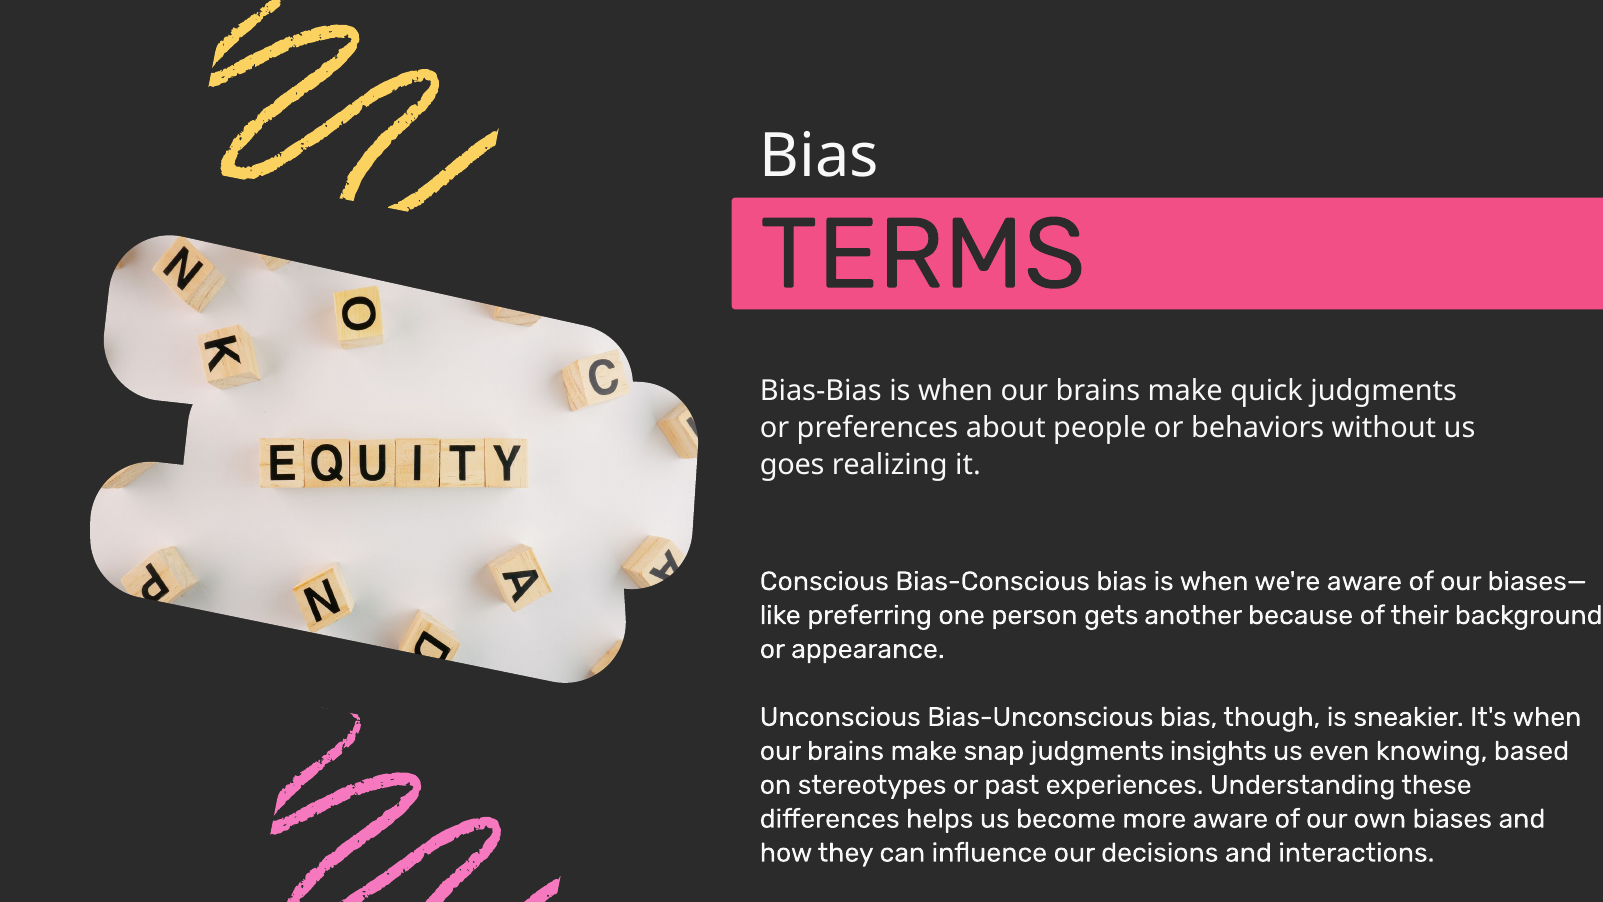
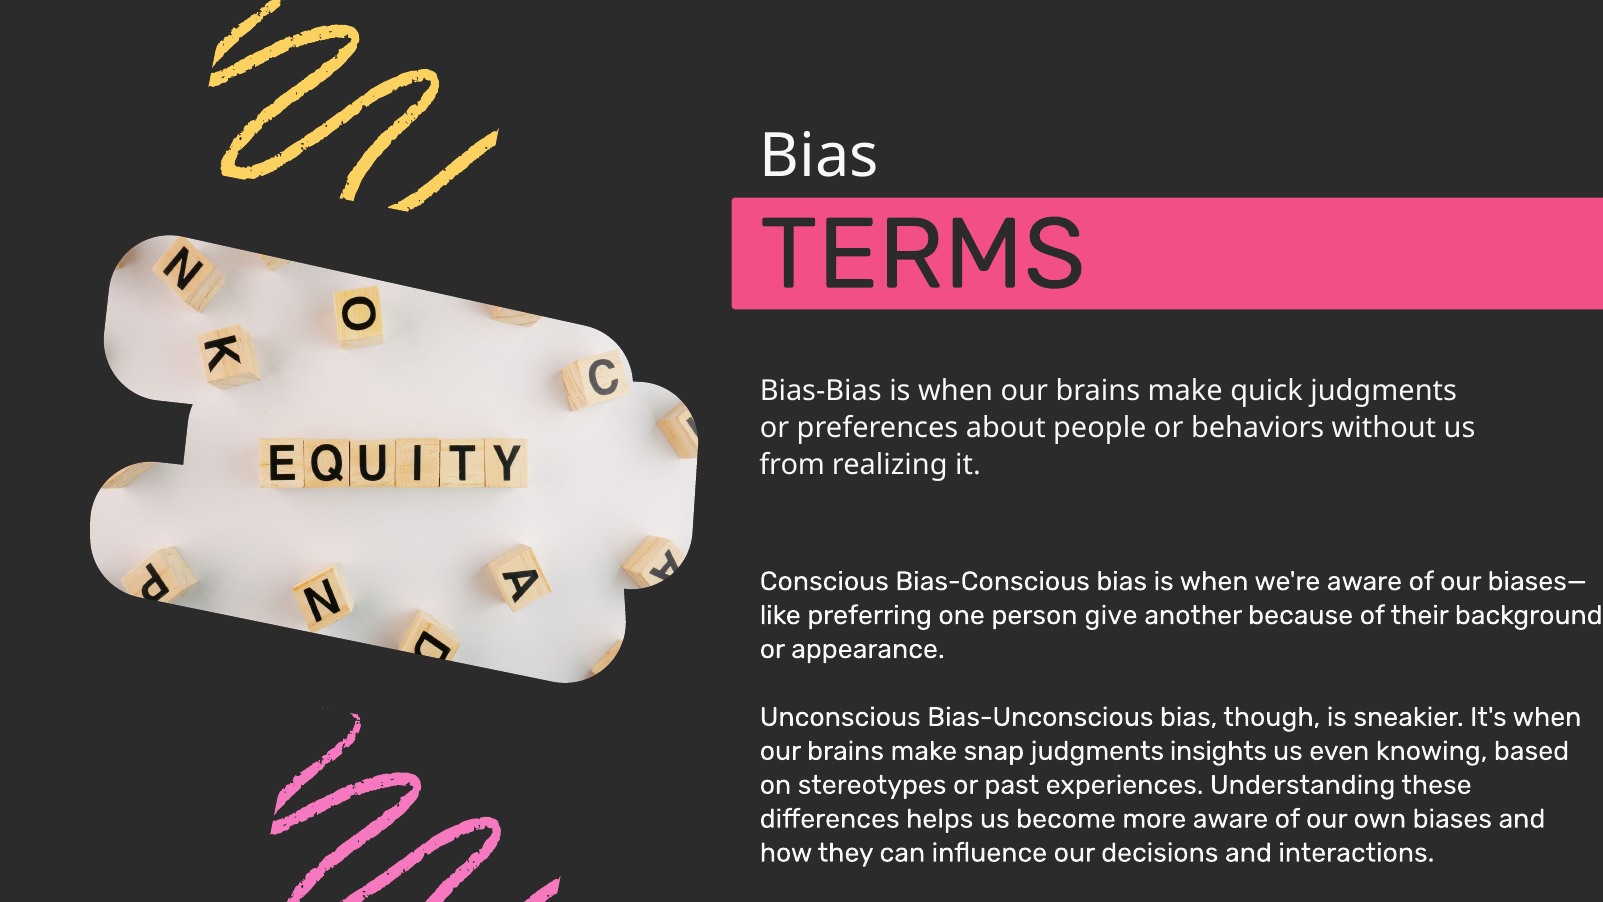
goes: goes -> from
gets: gets -> give
